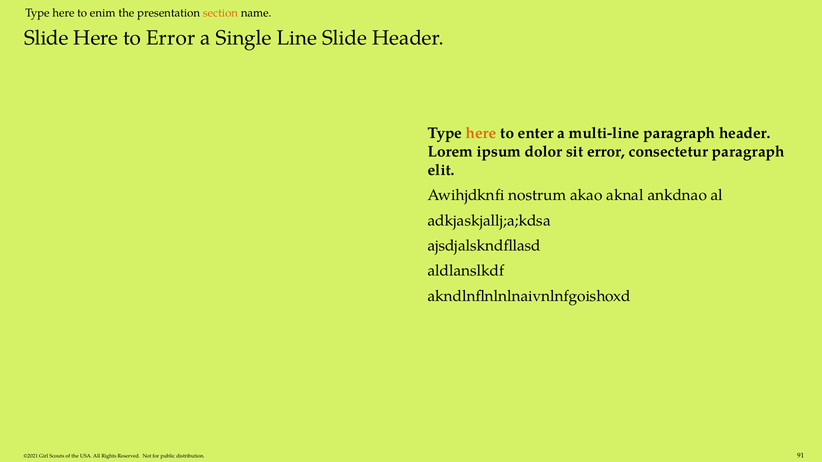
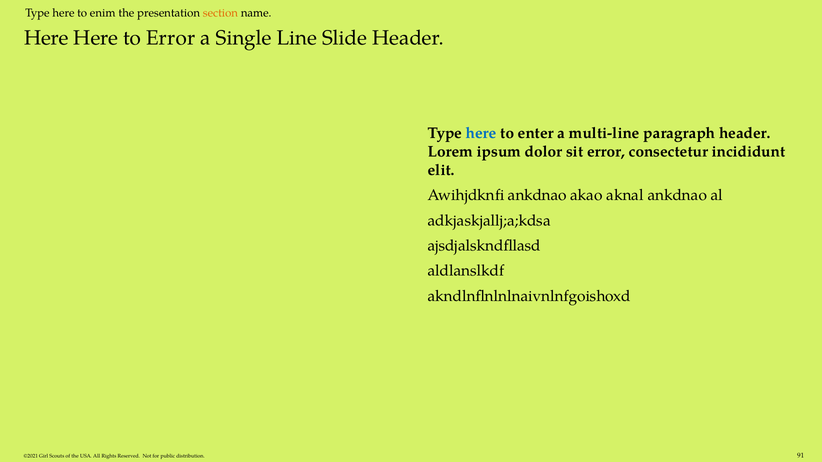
Slide at (46, 38): Slide -> Here
here at (481, 134) colour: orange -> blue
consectetur paragraph: paragraph -> incididunt
Awihjdknfi nostrum: nostrum -> ankdnao
